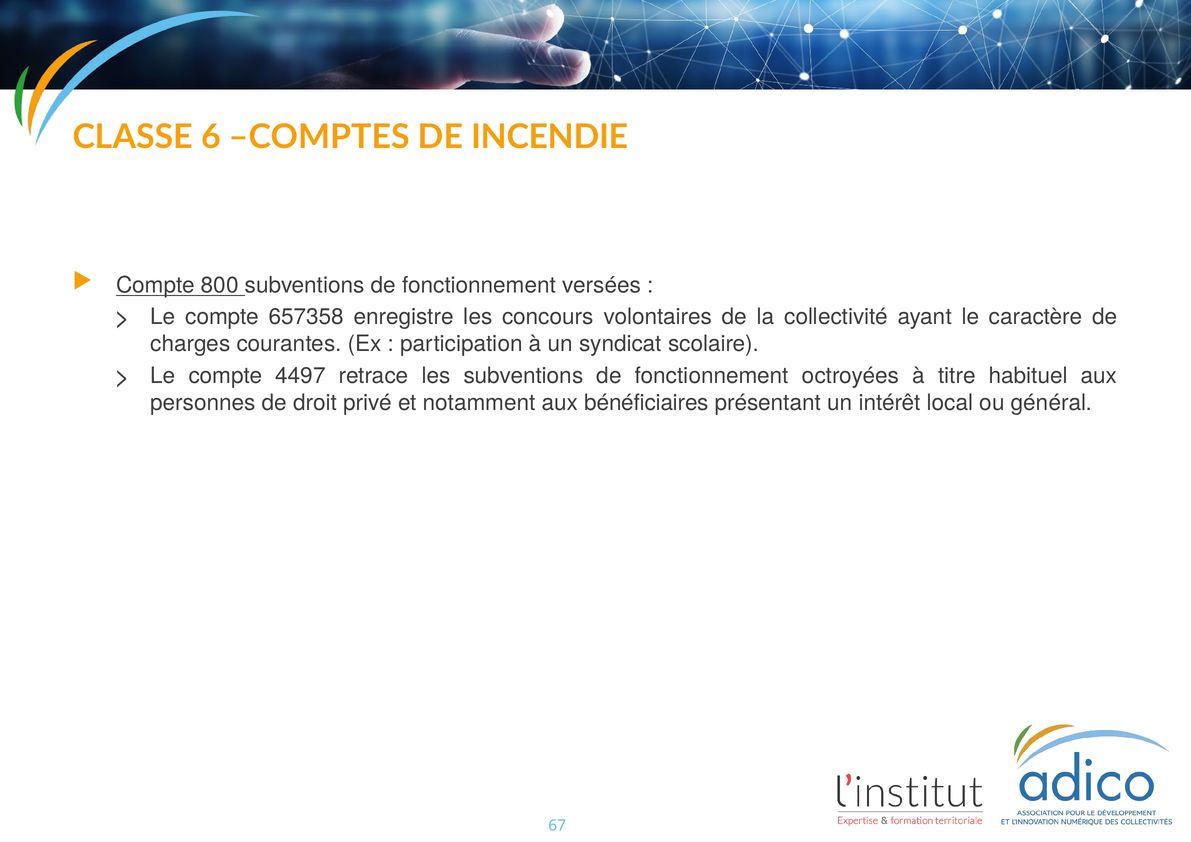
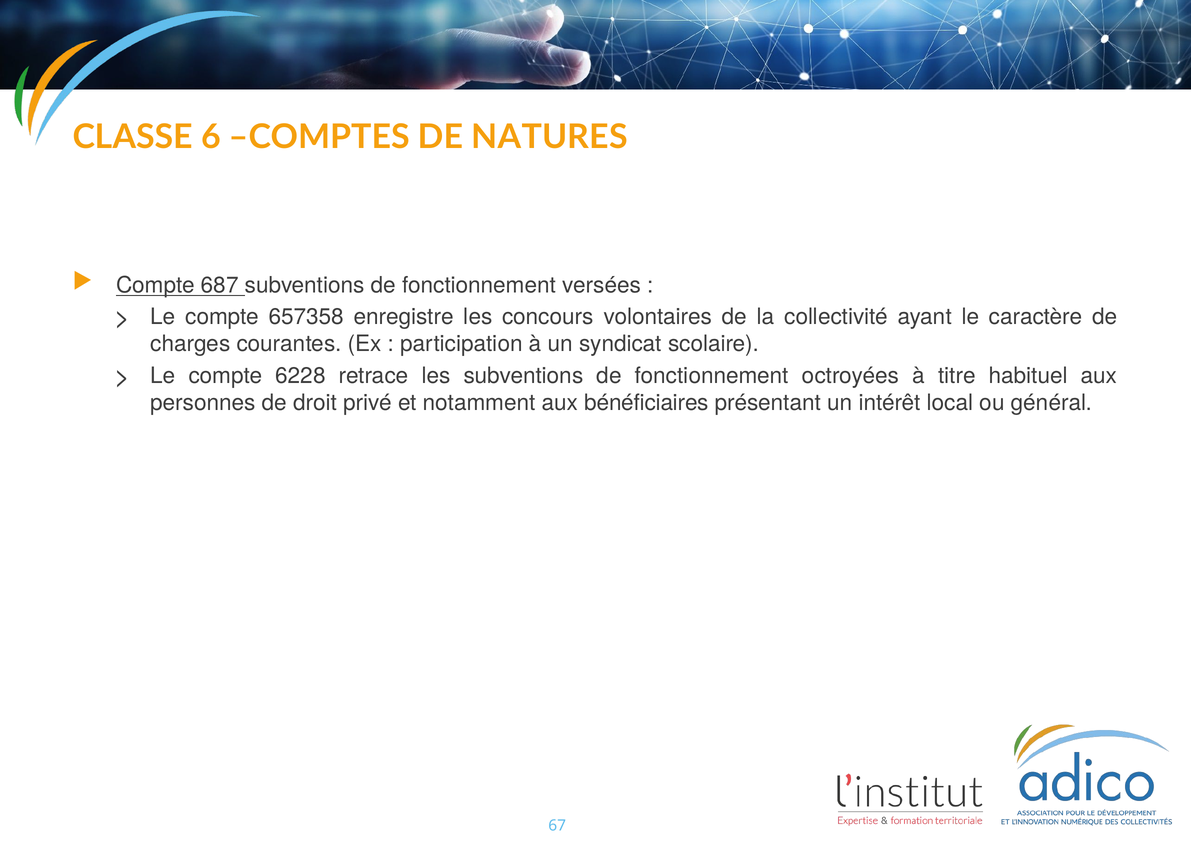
INCENDIE: INCENDIE -> NATURES
800: 800 -> 687
4497: 4497 -> 6228
